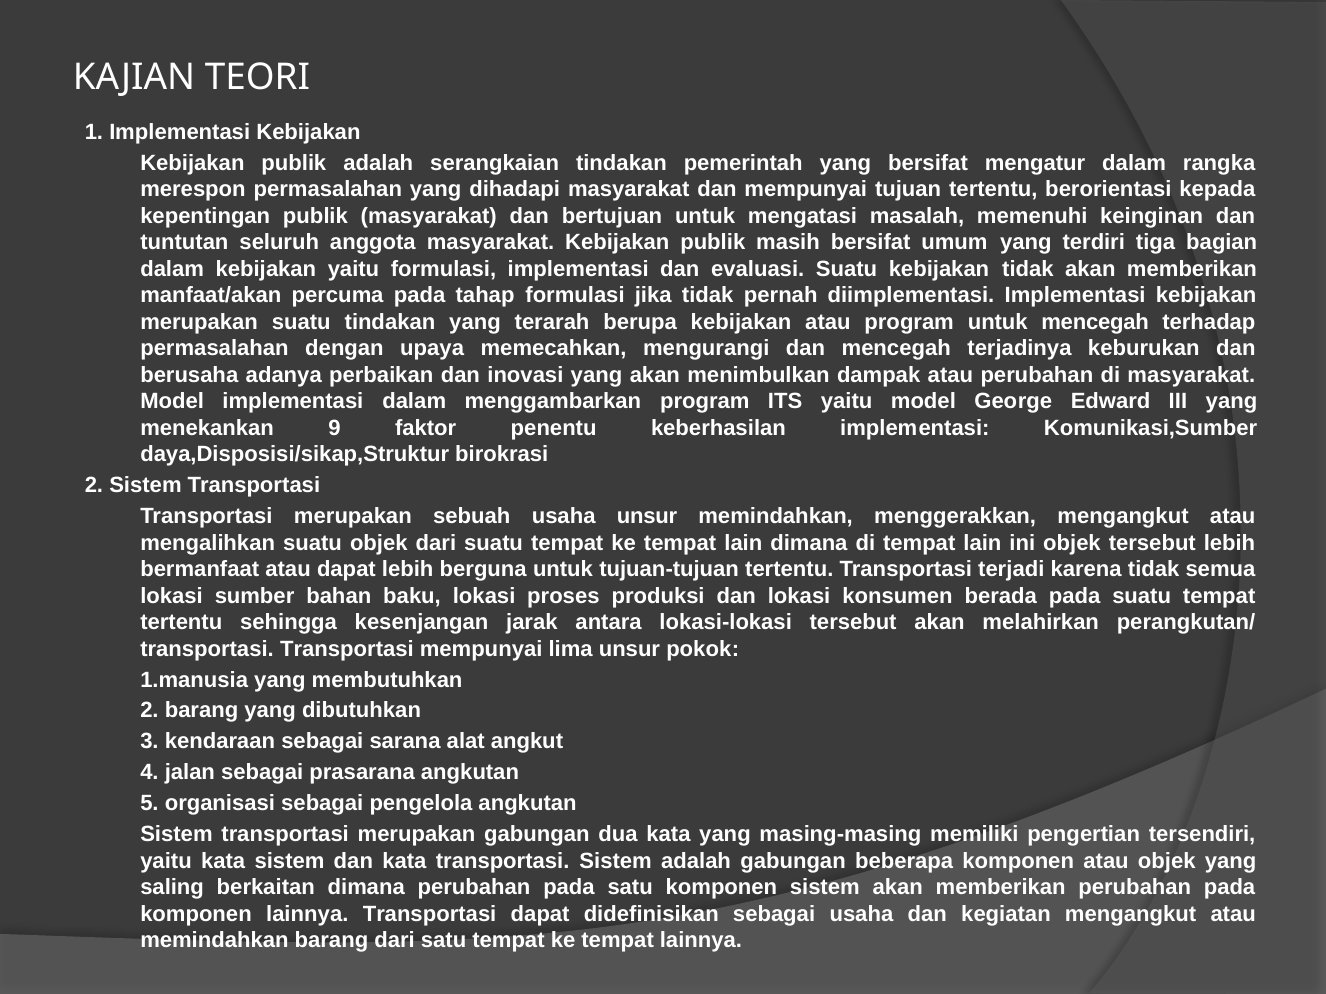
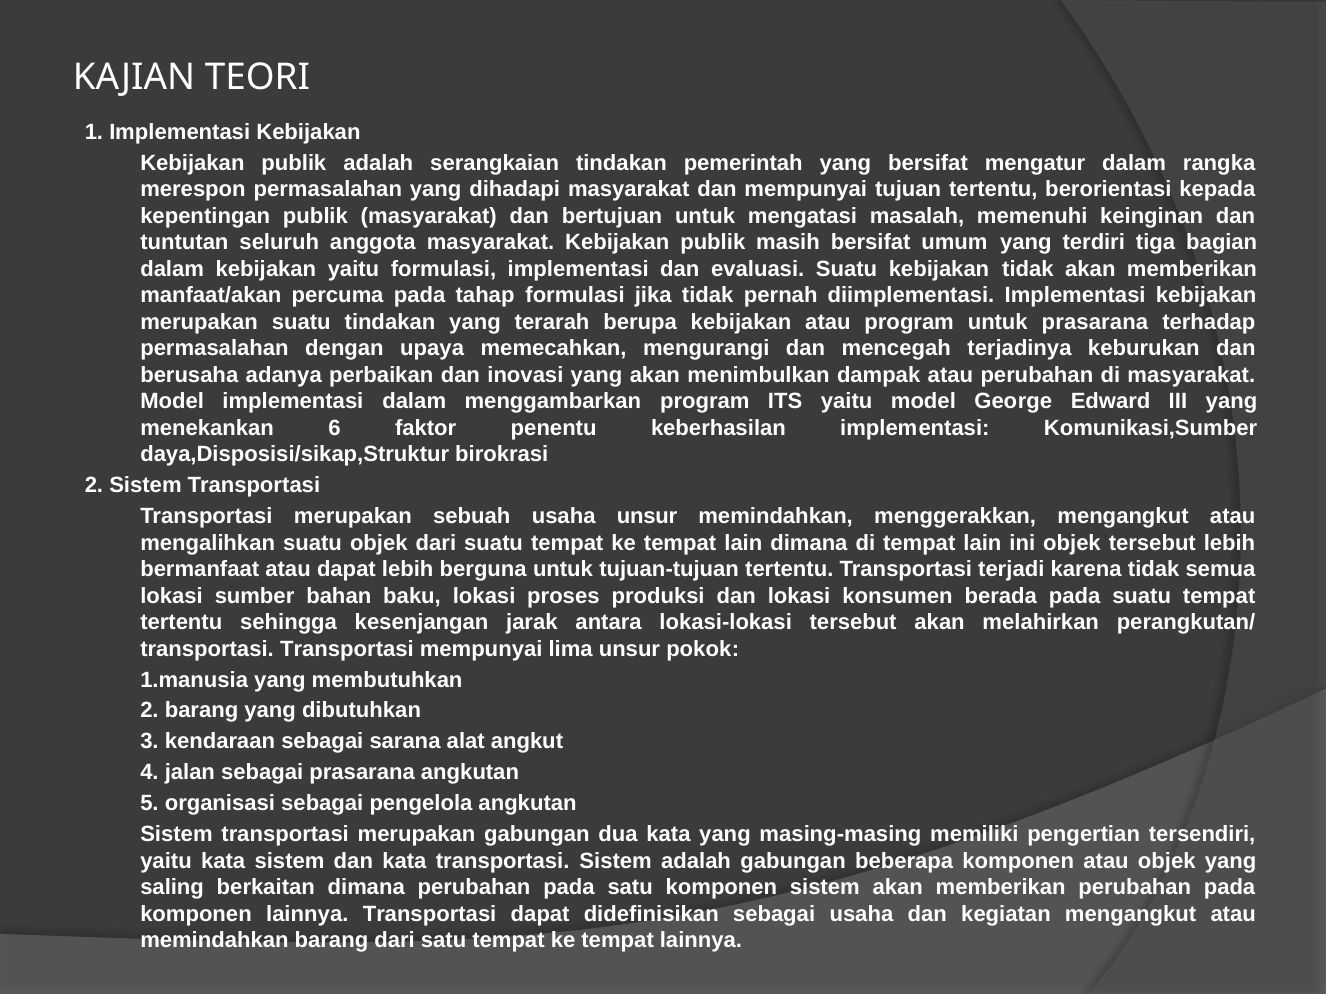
untuk mencegah: mencegah -> prasarana
9: 9 -> 6
